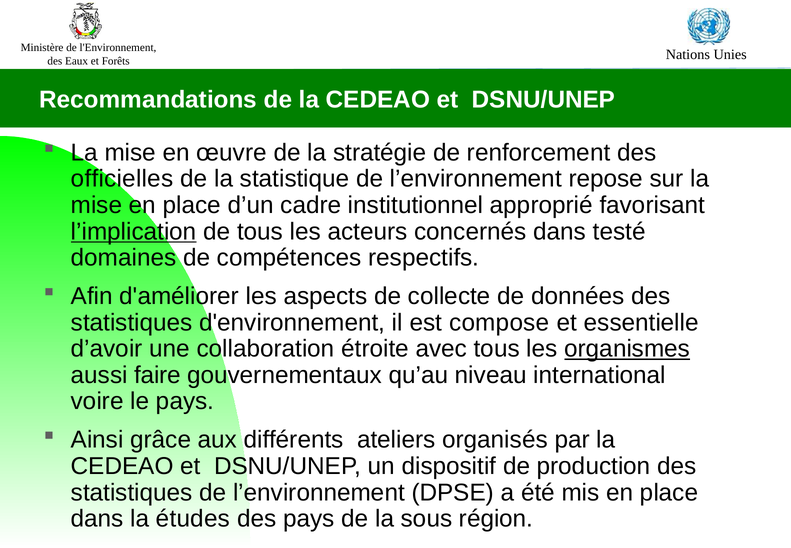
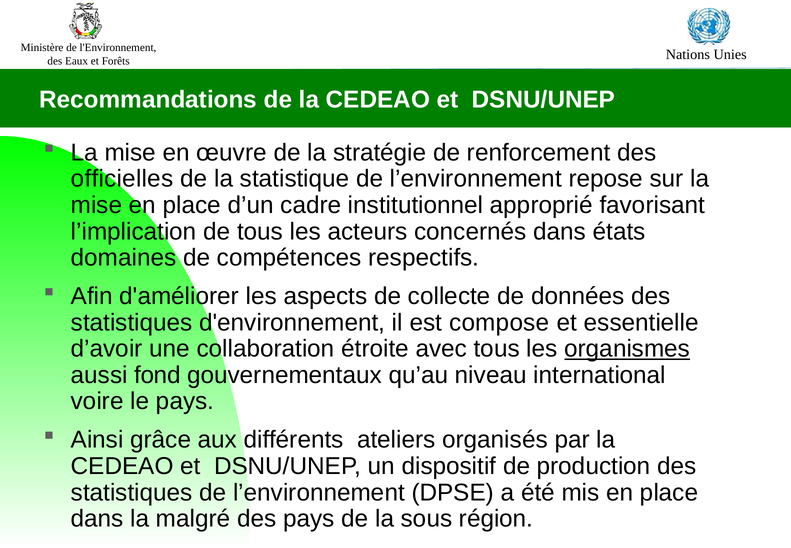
l’implication underline: present -> none
testé: testé -> états
faire: faire -> fond
études: études -> malgré
